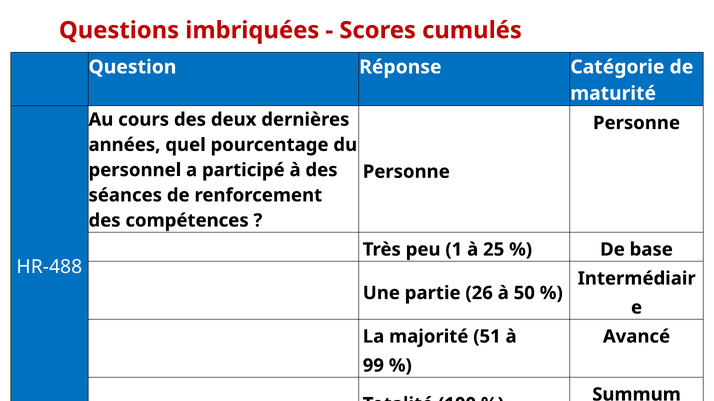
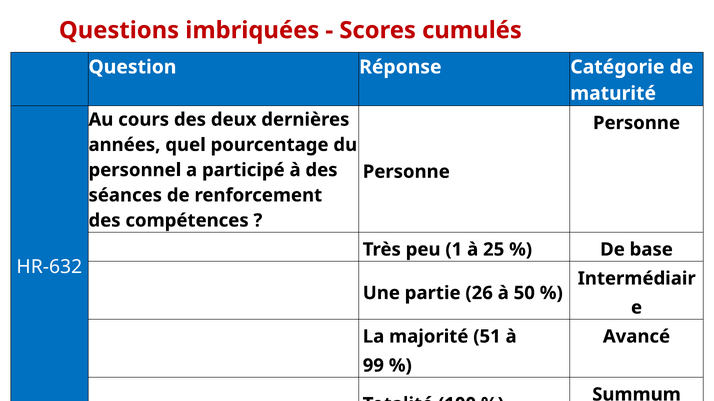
HR-488: HR-488 -> HR-632
